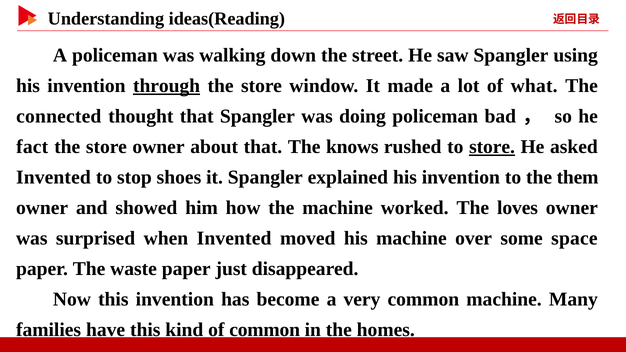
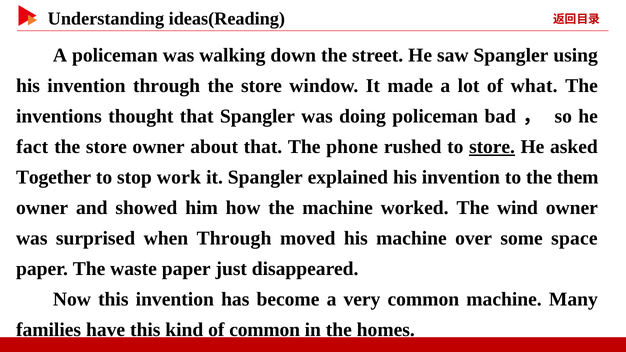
through at (167, 86) underline: present -> none
connected: connected -> inventions
knows: knows -> phone
Invented at (53, 177): Invented -> Together
shoes: shoes -> work
loves: loves -> wind
when Invented: Invented -> Through
